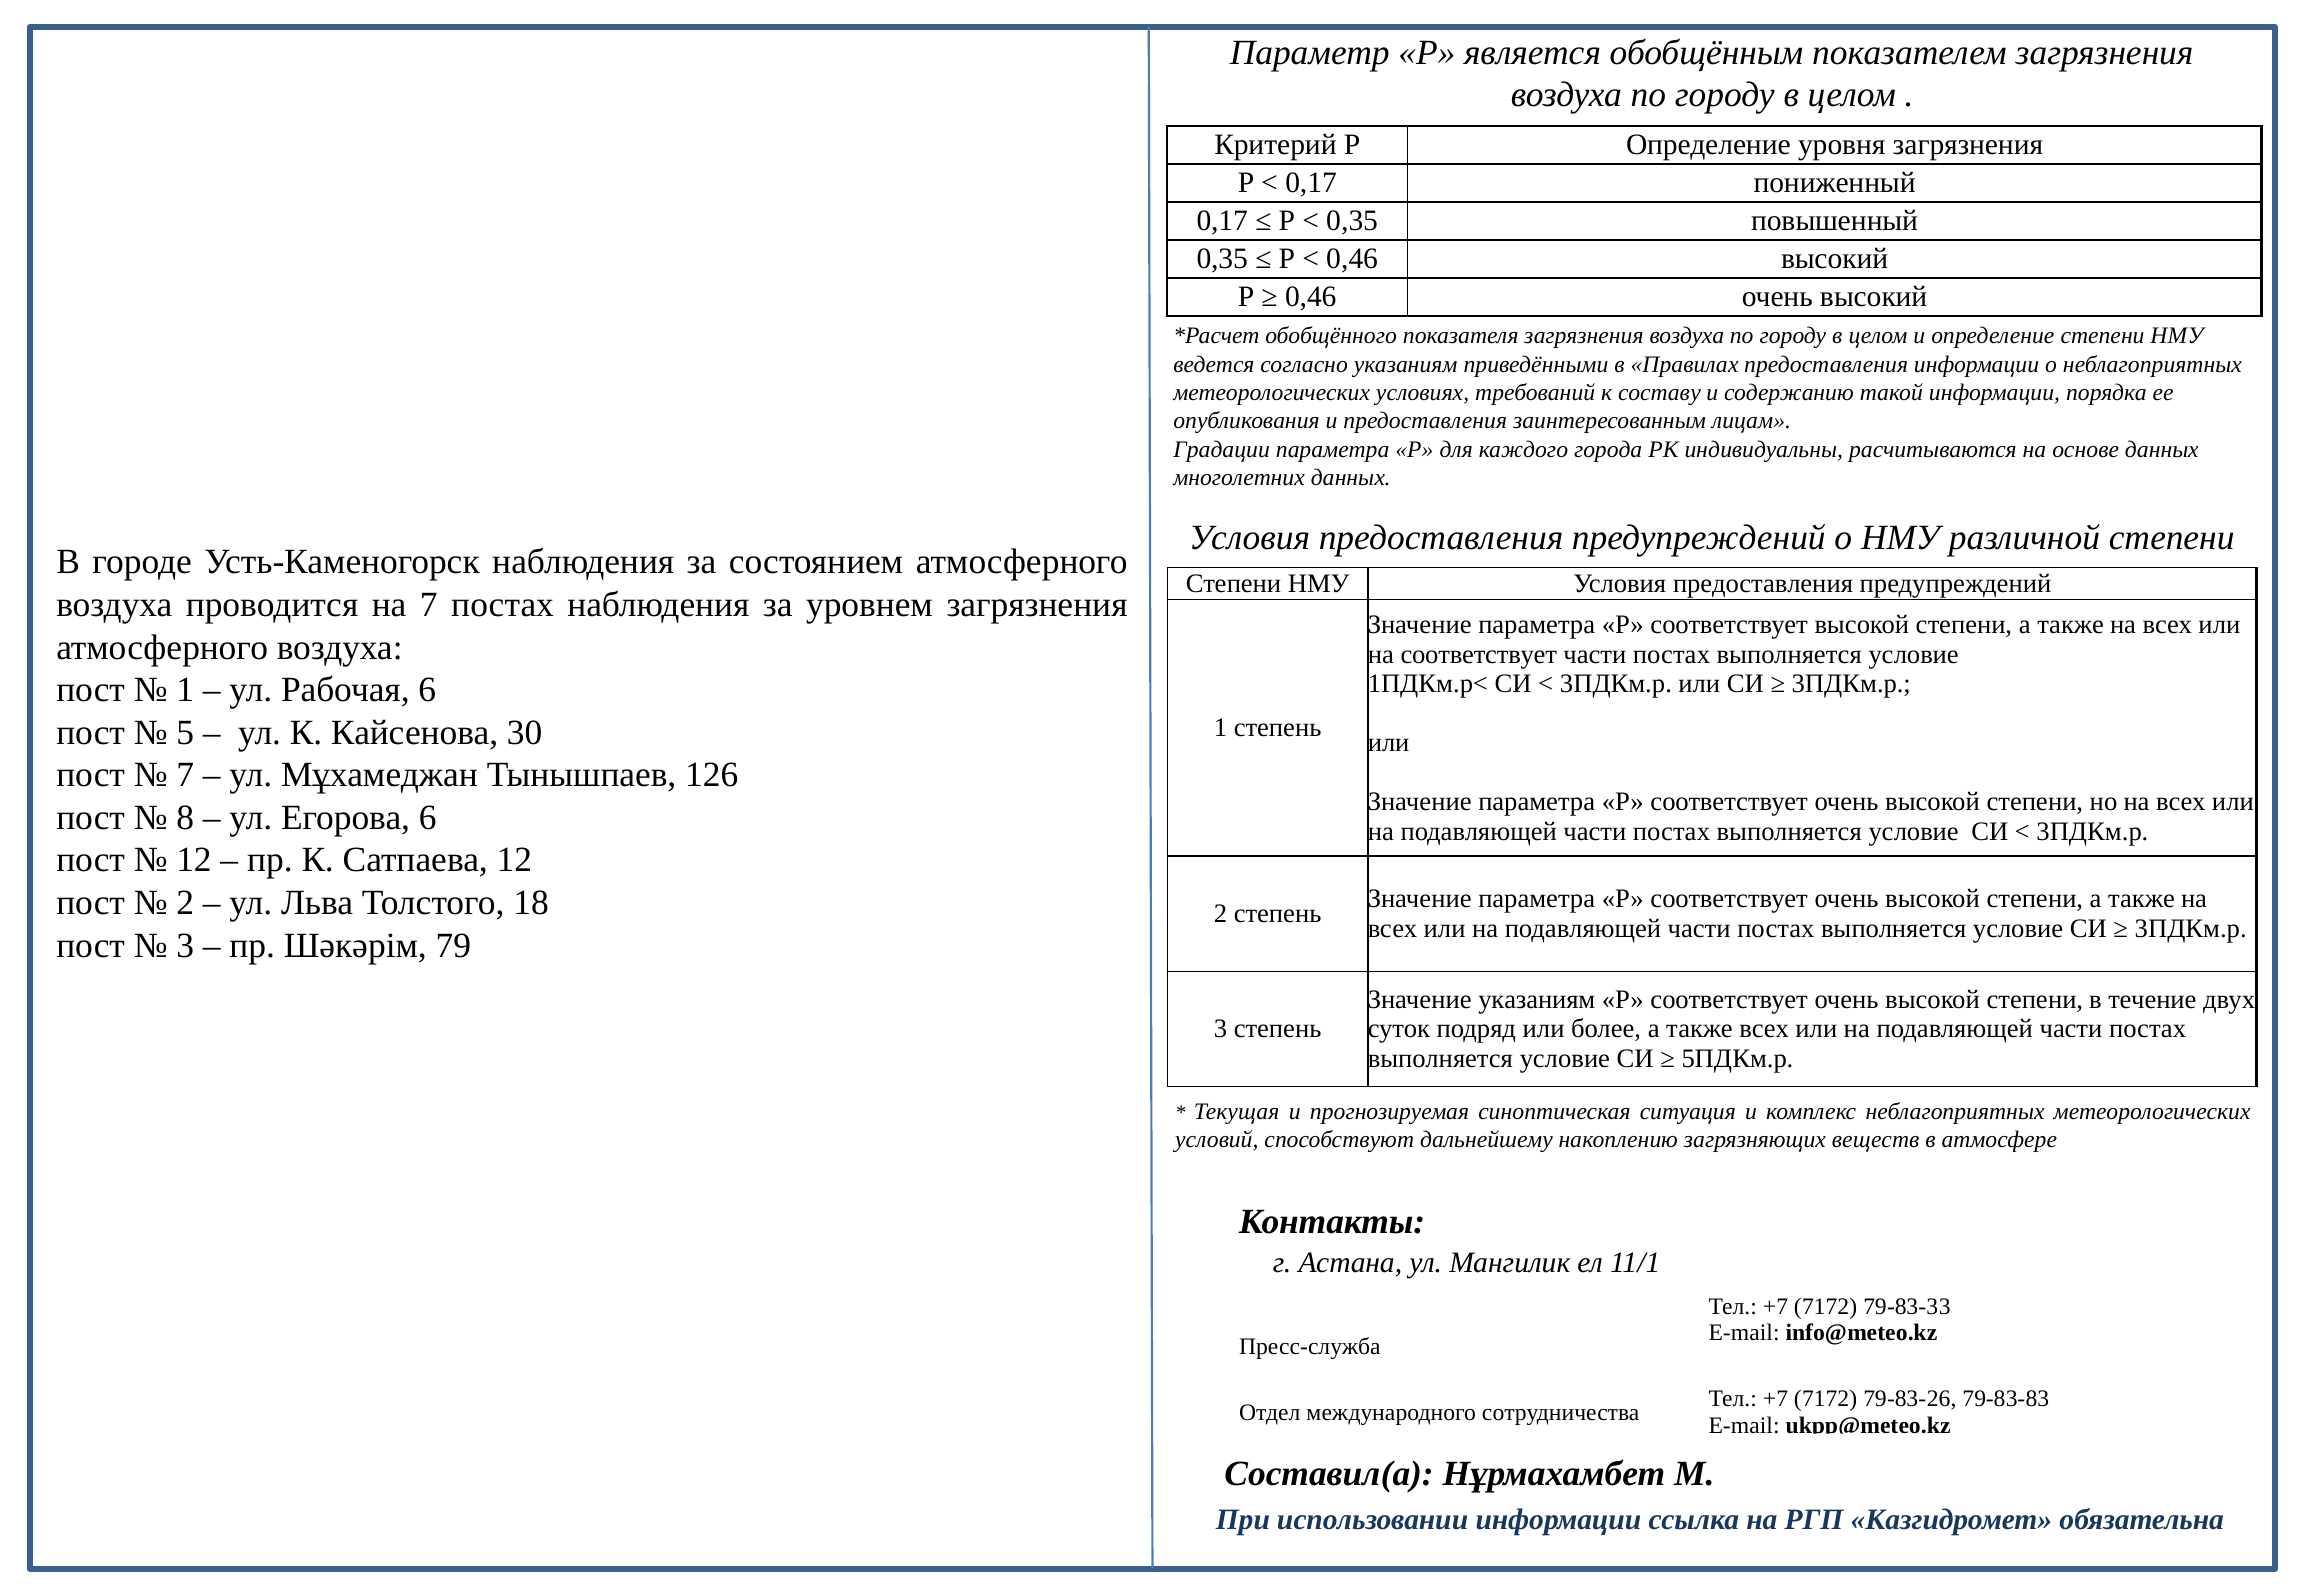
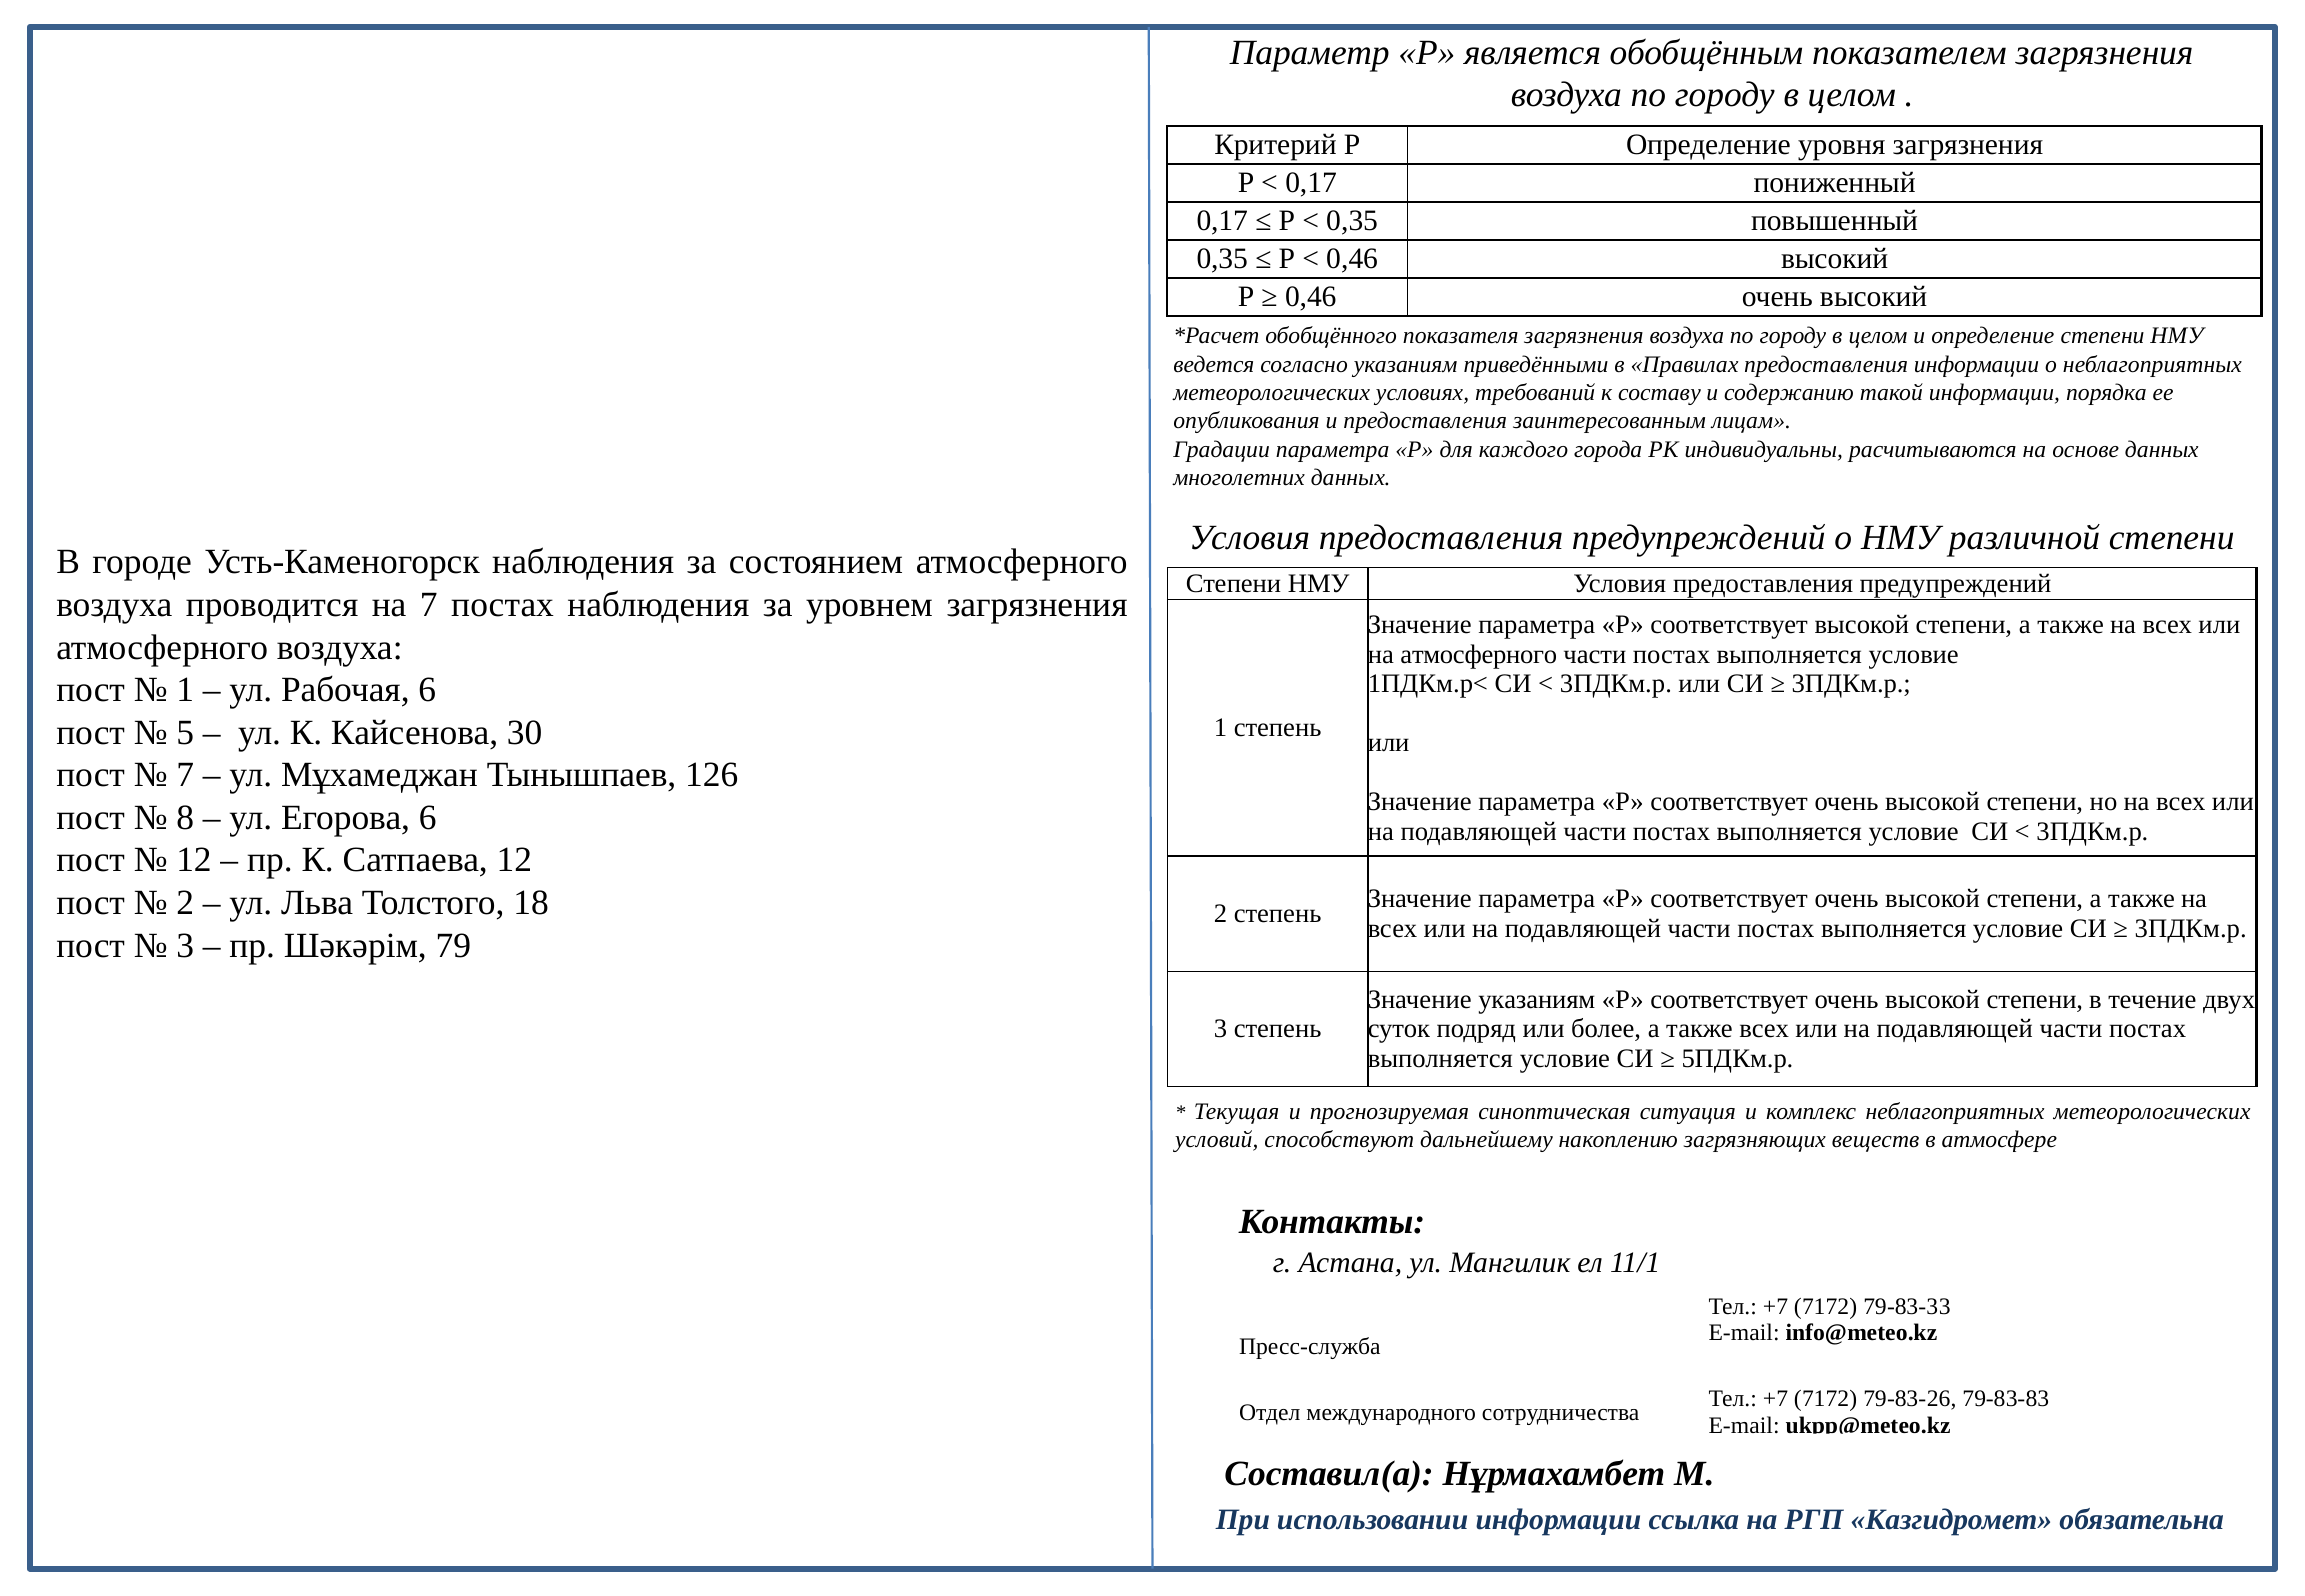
на соответствует: соответствует -> атмосферного
